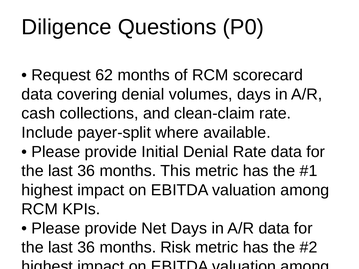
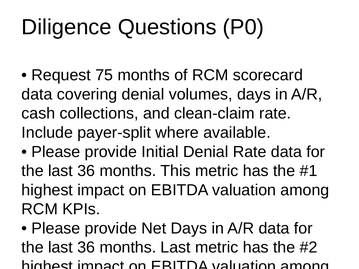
62: 62 -> 75
months Risk: Risk -> Last
